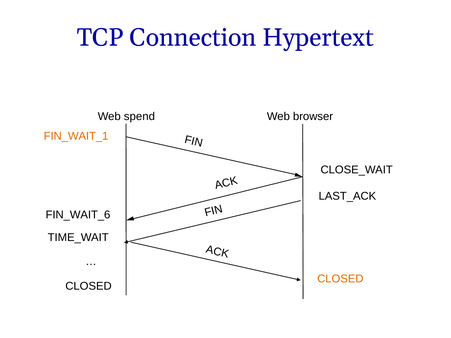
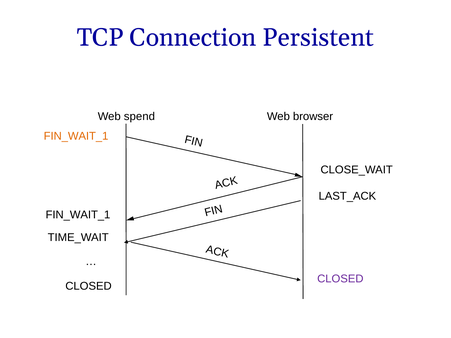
Hypertext: Hypertext -> Persistent
FIN_WAIT_6 at (78, 215): FIN_WAIT_6 -> FIN_WAIT_1
CLOSED at (340, 279) colour: orange -> purple
